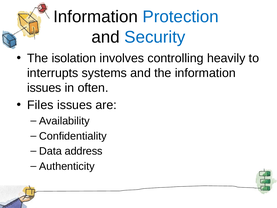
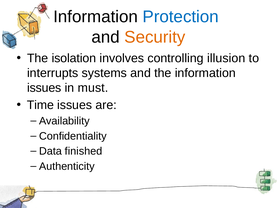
Security colour: blue -> orange
heavily: heavily -> illusion
often: often -> must
Files: Files -> Time
address: address -> finished
